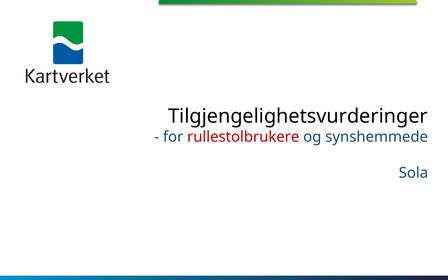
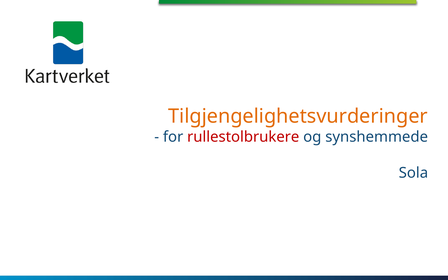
Tilgjengelighetsvurderinger colour: black -> orange
